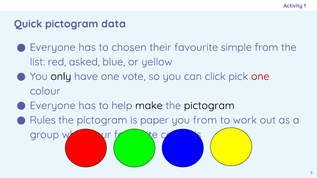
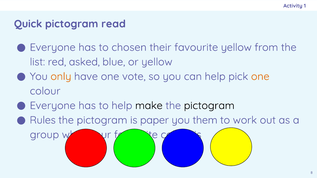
data: data -> read
favourite simple: simple -> yellow
only colour: black -> orange
can click: click -> help
one at (260, 77) colour: red -> orange
you from: from -> them
